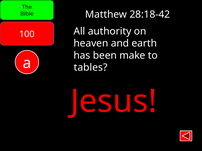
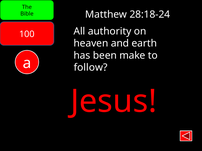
28:18-42: 28:18-42 -> 28:18-24
tables: tables -> follow
